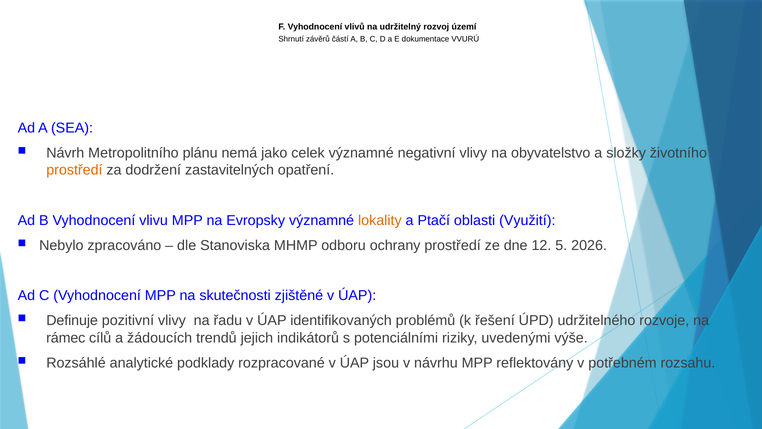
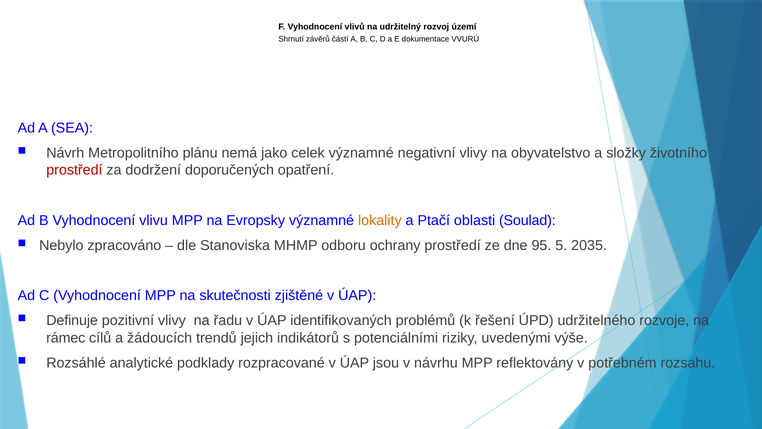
prostředí at (74, 170) colour: orange -> red
zastavitelných: zastavitelných -> doporučených
Využití: Využití -> Soulad
12: 12 -> 95
2026: 2026 -> 2035
